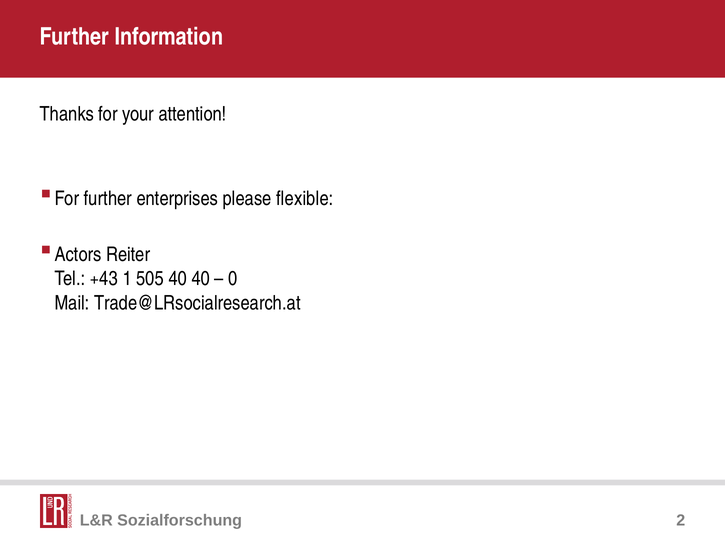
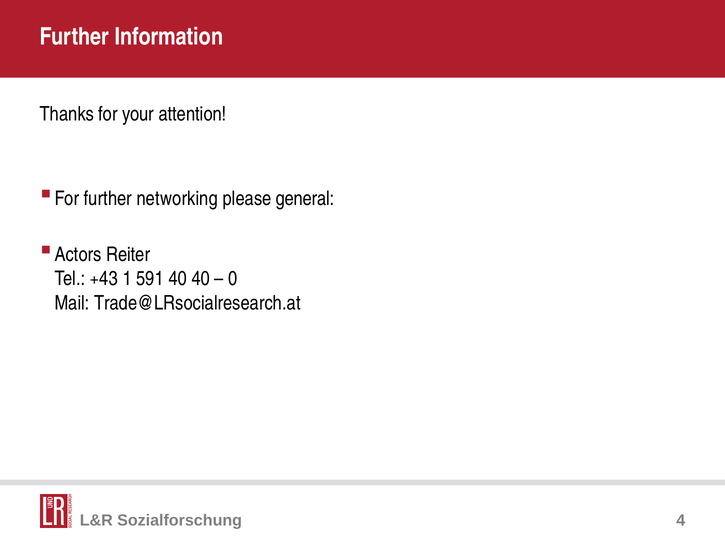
enterprises: enterprises -> networking
flexible: flexible -> general
505: 505 -> 591
2: 2 -> 4
